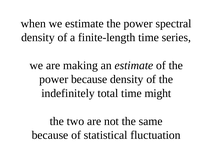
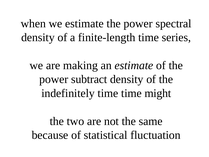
power because: because -> subtract
indefinitely total: total -> time
